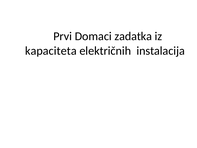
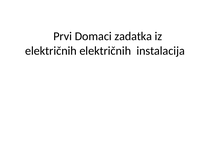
kapaciteta at (51, 51): kapaciteta -> električnih
